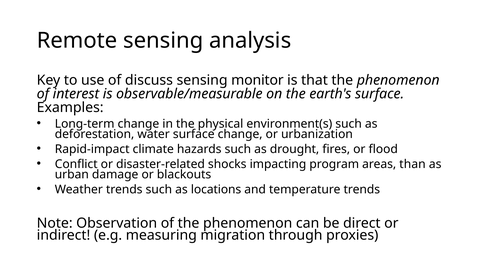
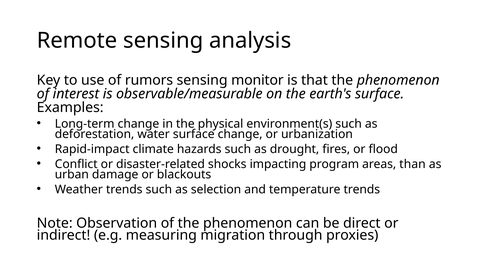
discuss: discuss -> rumors
locations: locations -> selection
